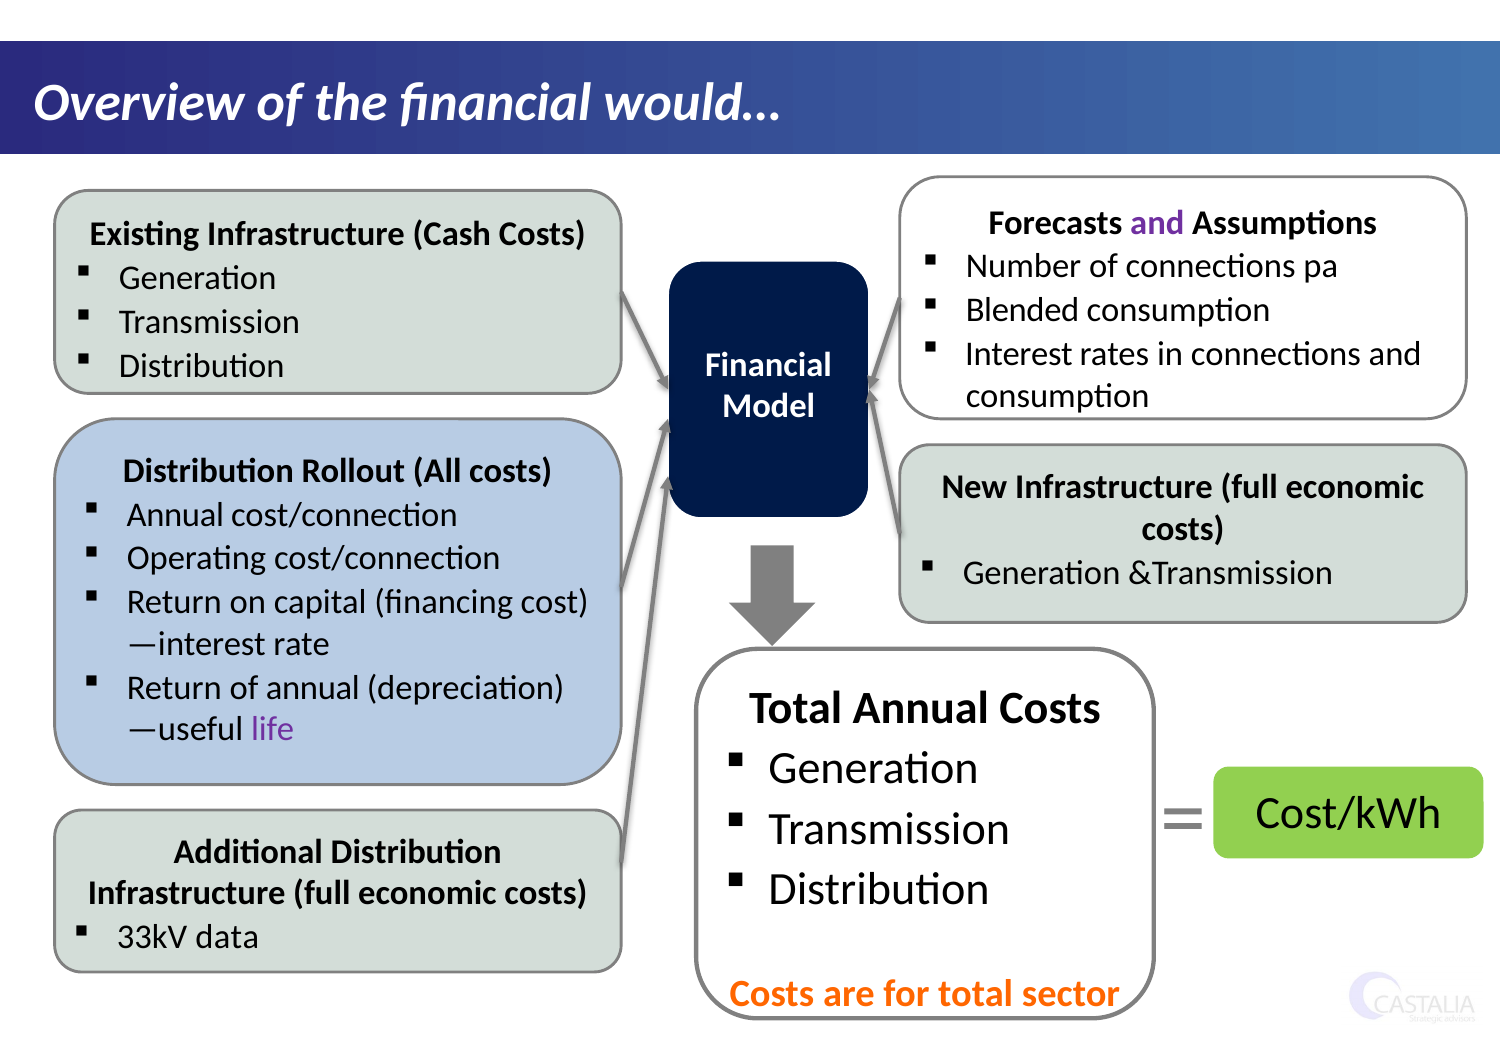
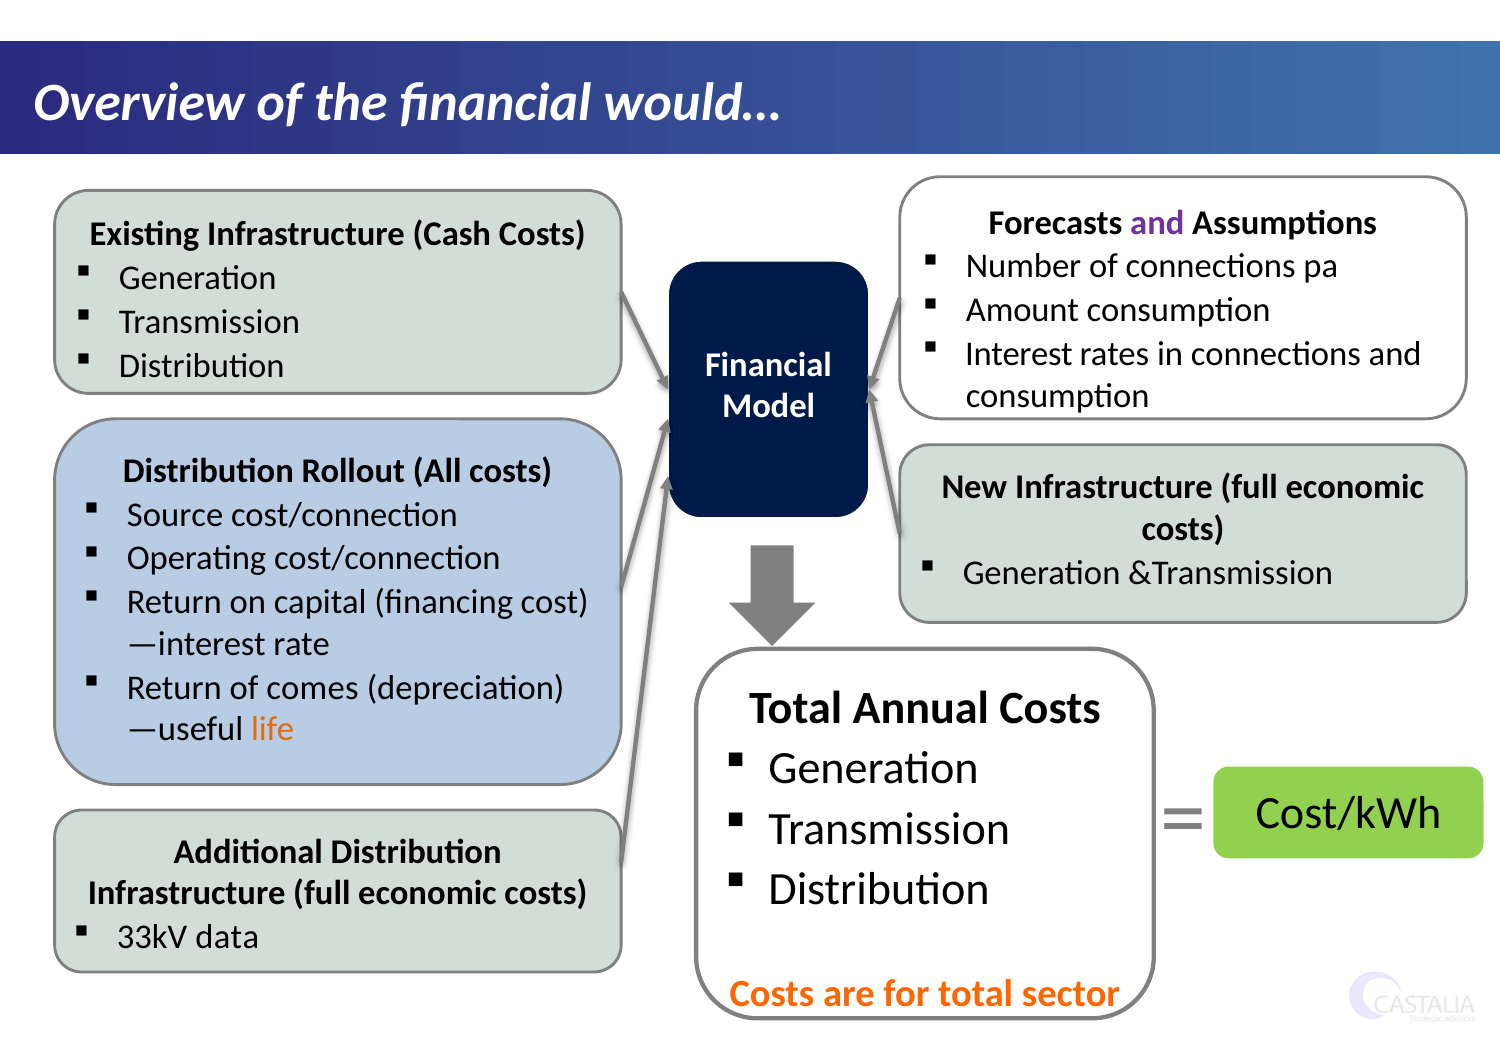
Blended: Blended -> Amount
Annual at (175, 514): Annual -> Source
of annual: annual -> comes
life colour: purple -> orange
